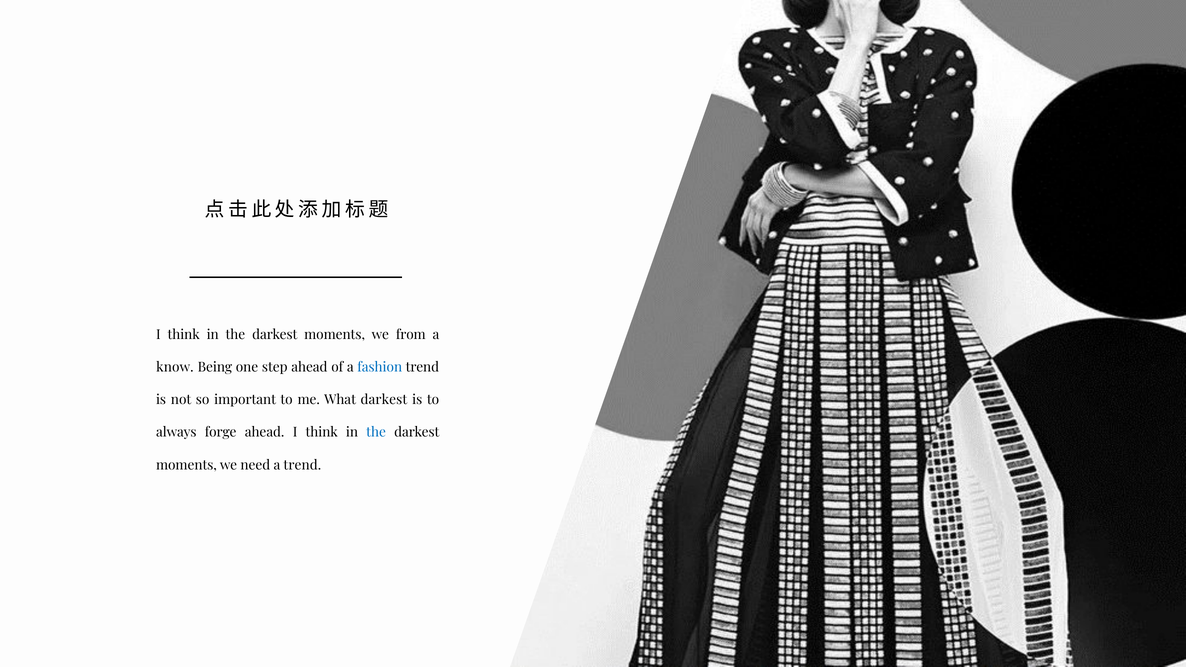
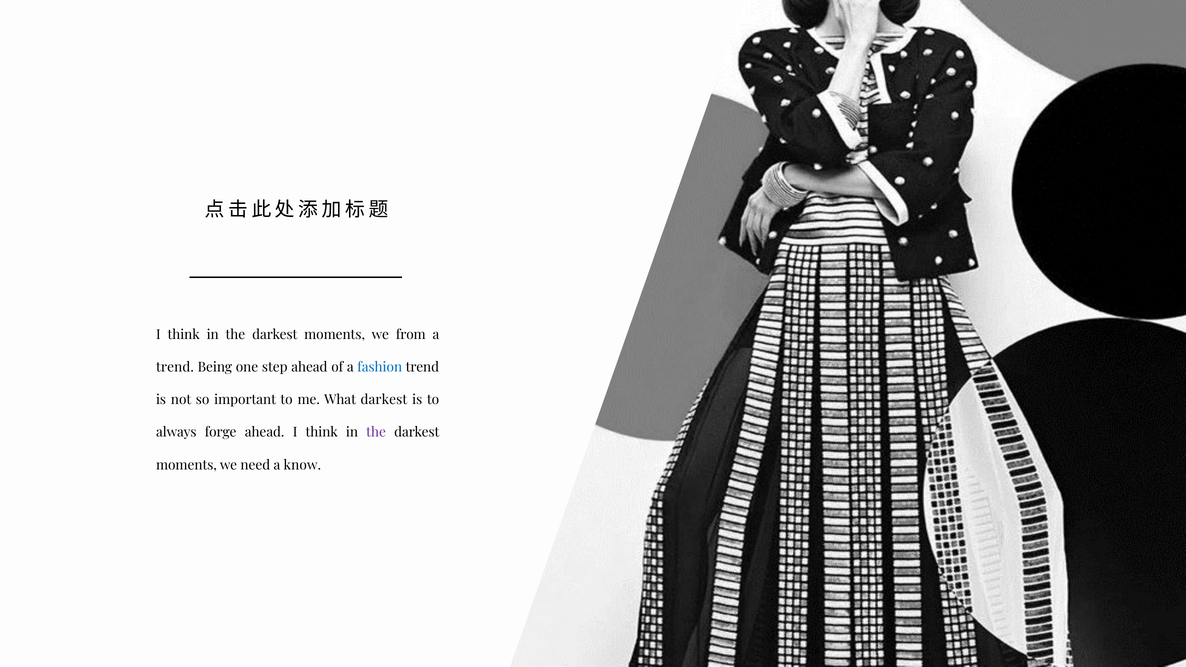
know at (175, 367): know -> trend
the at (376, 433) colour: blue -> purple
a trend: trend -> know
